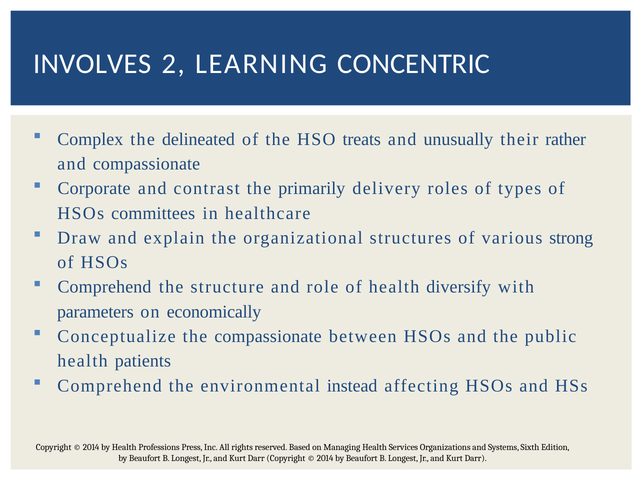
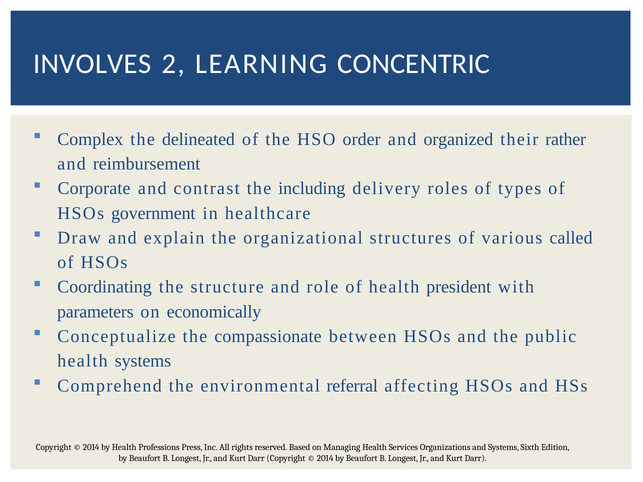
treats: treats -> order
unusually: unusually -> organized
and compassionate: compassionate -> reimbursement
primarily: primarily -> including
committees: committees -> government
strong: strong -> called
Comprehend at (104, 287): Comprehend -> Coordinating
diversify: diversify -> president
health patients: patients -> systems
instead: instead -> referral
